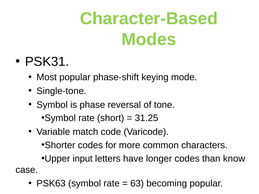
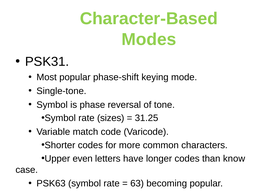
short: short -> sizes
input: input -> even
